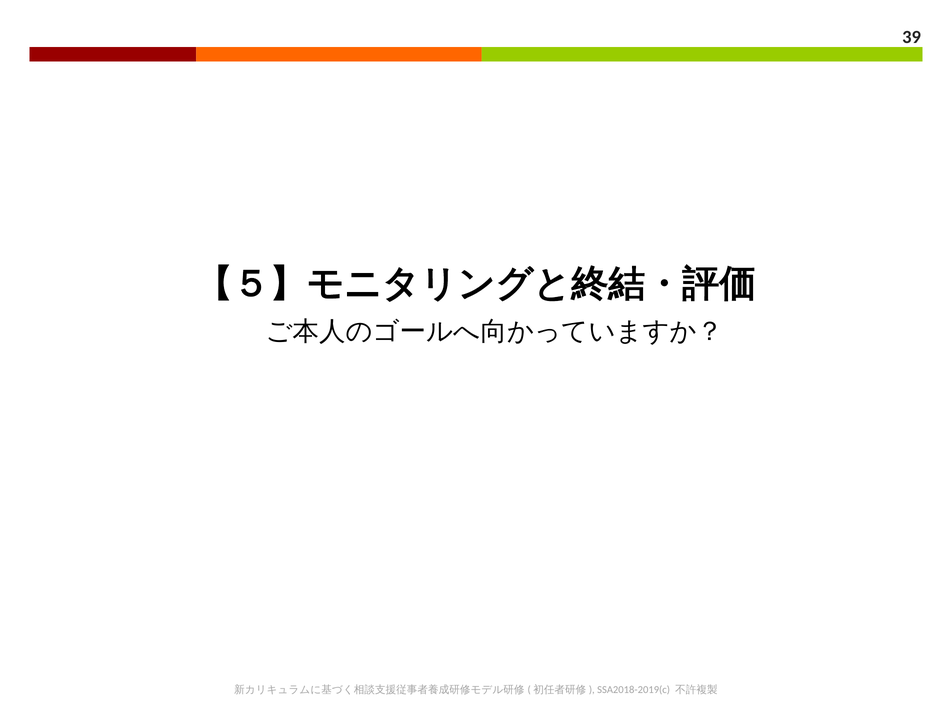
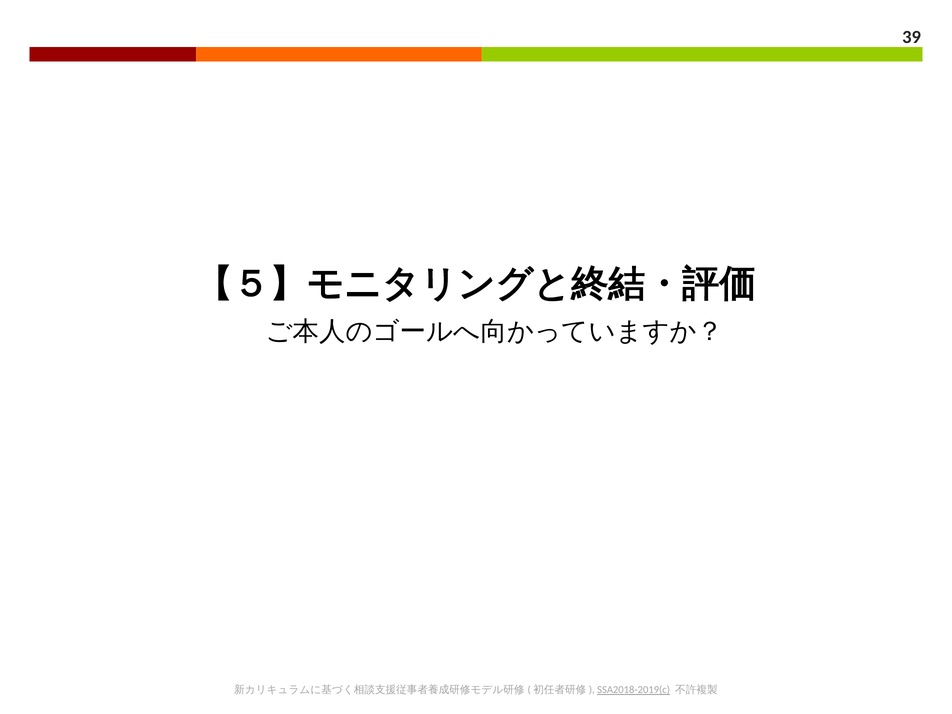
SSA2018-2019(c underline: none -> present
